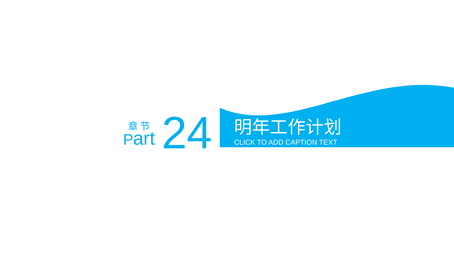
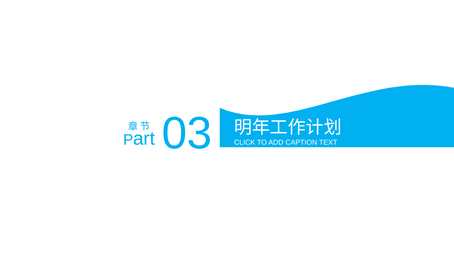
24: 24 -> 03
